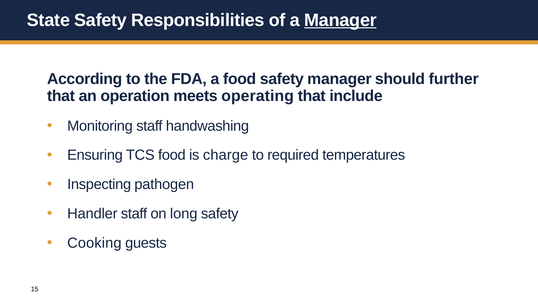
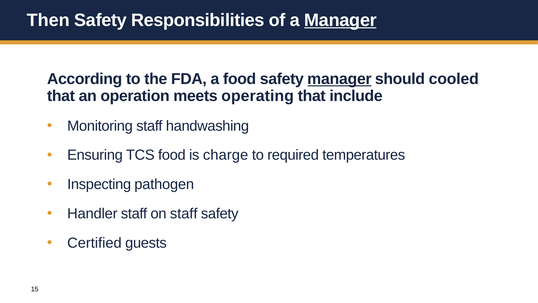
State: State -> Then
manager at (339, 79) underline: none -> present
further: further -> cooled
on long: long -> staff
Cooking: Cooking -> Certified
